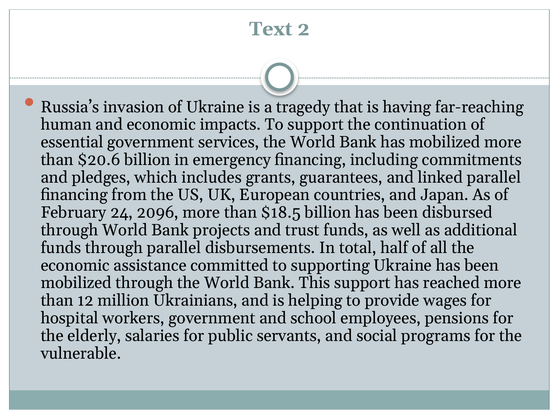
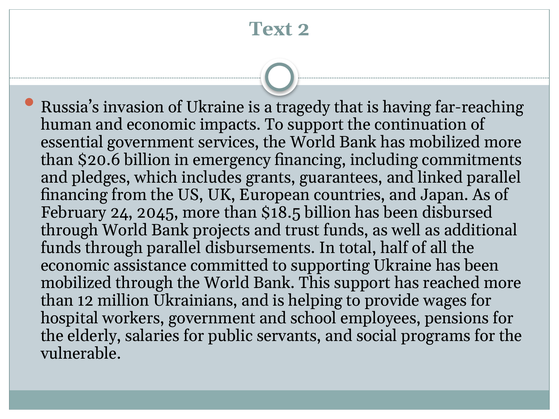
2096: 2096 -> 2045
